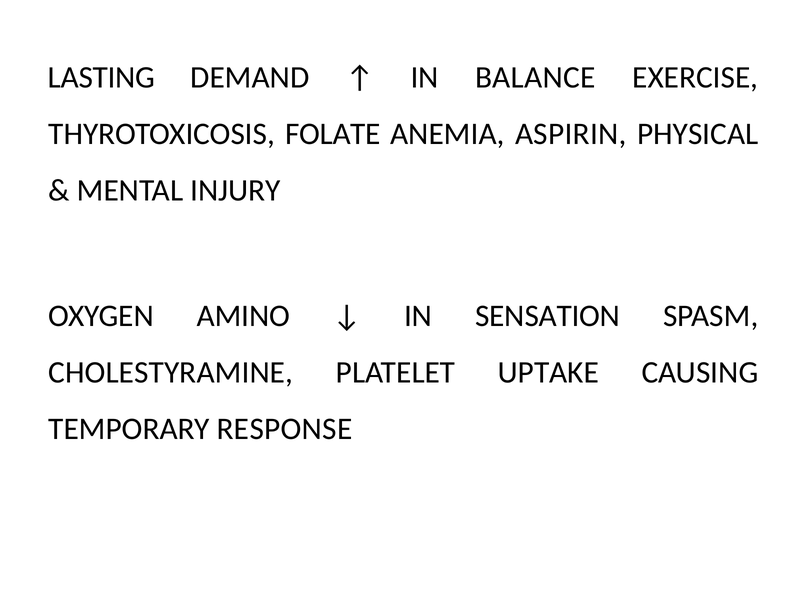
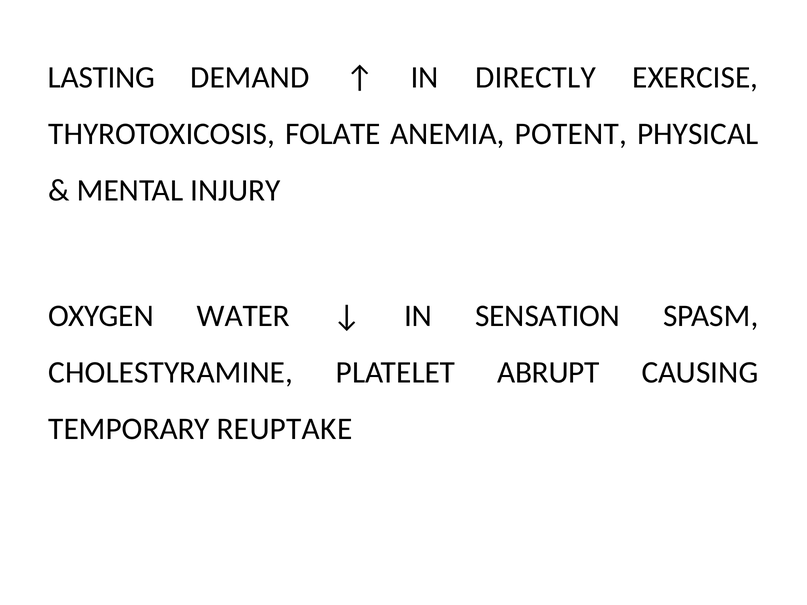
BALANCE: BALANCE -> DIRECTLY
ASPIRIN: ASPIRIN -> POTENT
AMINO: AMINO -> WATER
UPTAKE: UPTAKE -> ABRUPT
RESPONSE: RESPONSE -> REUPTAKE
